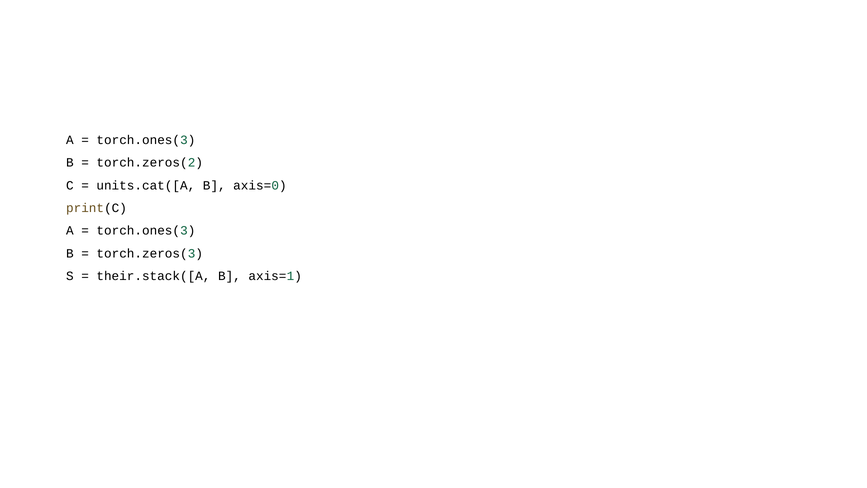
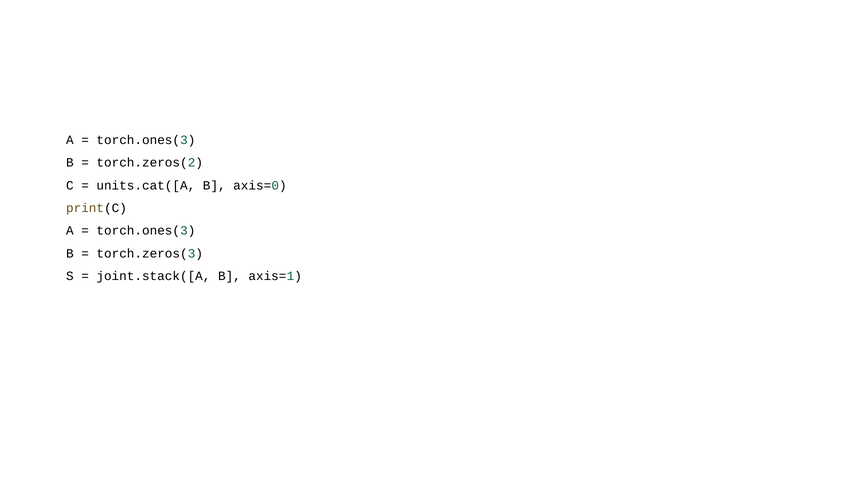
their.stack([A: their.stack([A -> joint.stack([A
